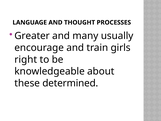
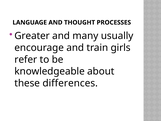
right: right -> refer
determined: determined -> differences
